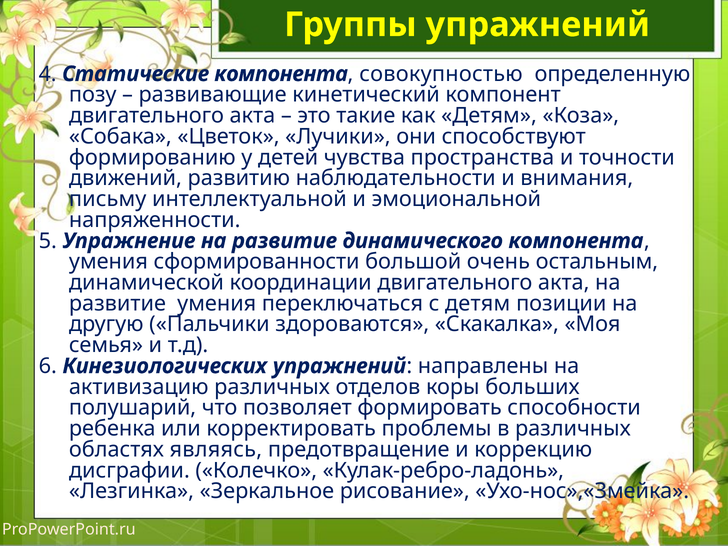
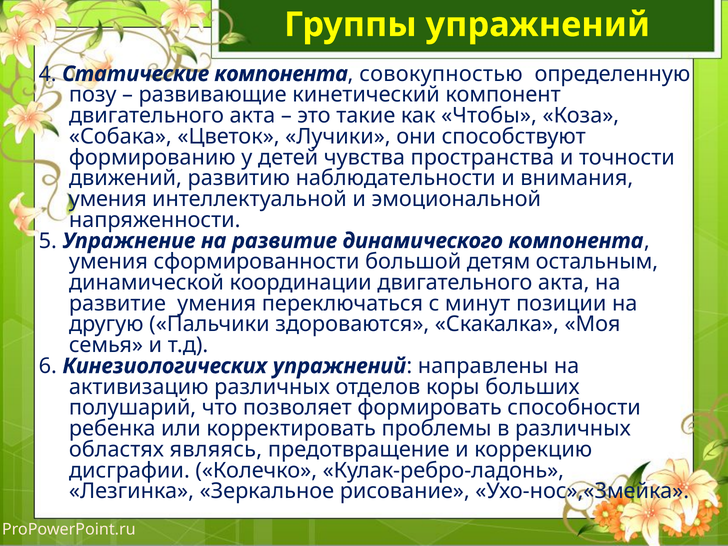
как Детям: Детям -> Чтобы
письму at (108, 199): письму -> умения
очень: очень -> детям
с детям: детям -> минут
